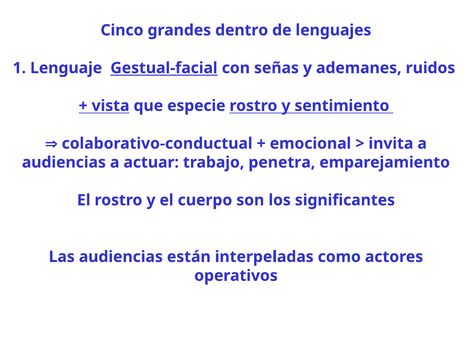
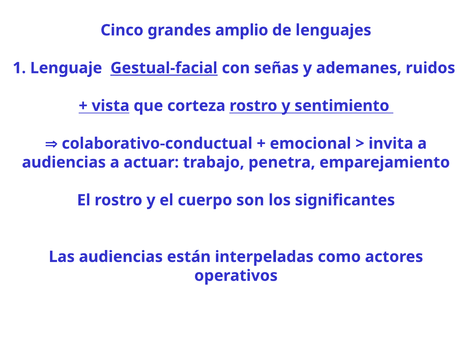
dentro: dentro -> amplio
especie: especie -> corteza
